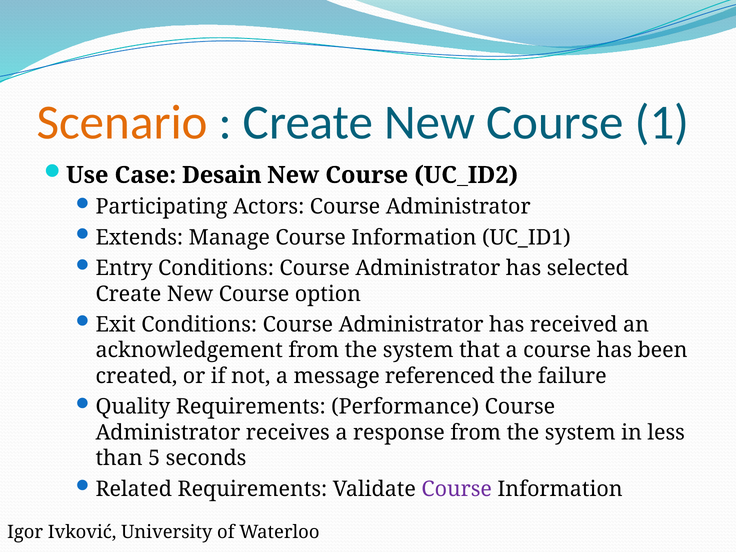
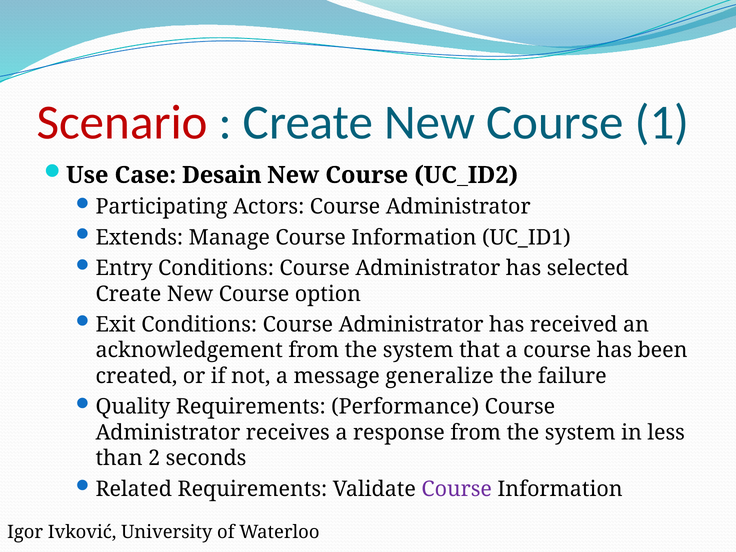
Scenario colour: orange -> red
referenced: referenced -> generalize
5: 5 -> 2
